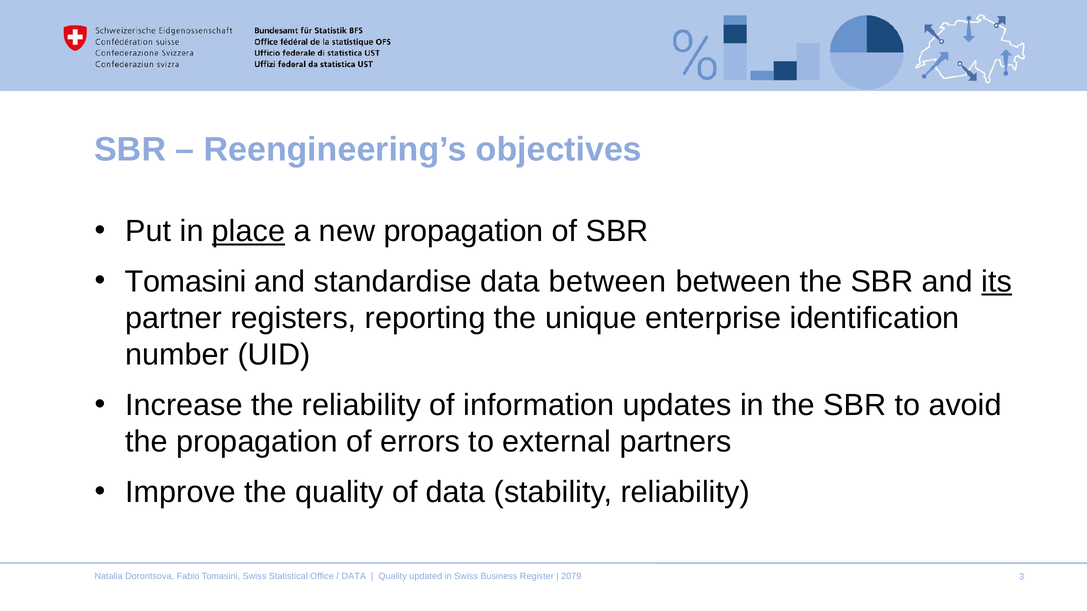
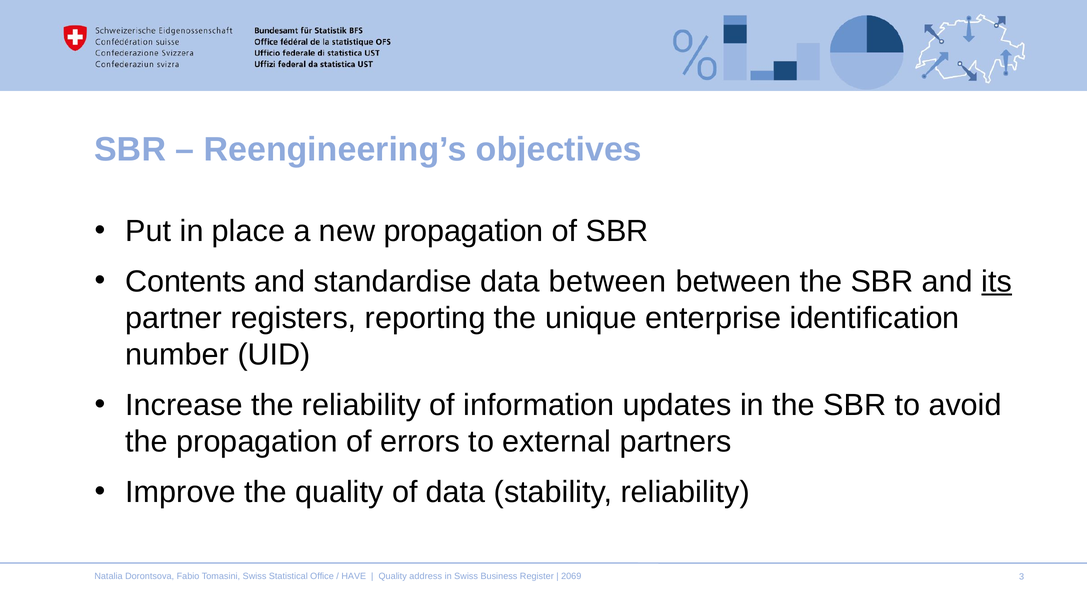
place underline: present -> none
Tomasini at (186, 282): Tomasini -> Contents
DATA at (354, 577): DATA -> HAVE
updated: updated -> address
2079: 2079 -> 2069
